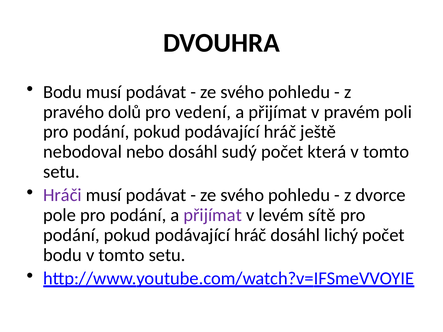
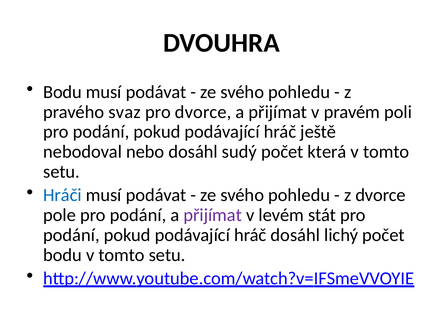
dolů: dolů -> svaz
pro vedení: vedení -> dvorce
Hráči colour: purple -> blue
sítě: sítě -> stát
